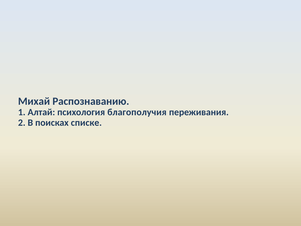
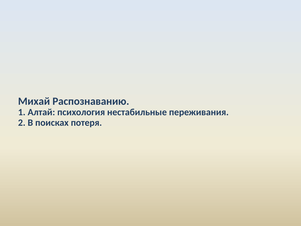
благополучия: благополучия -> нестабильные
списке: списке -> потеря
